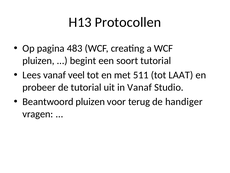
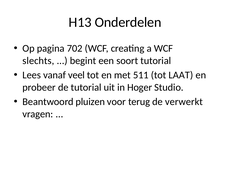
Protocollen: Protocollen -> Onderdelen
483: 483 -> 702
pluizen at (38, 61): pluizen -> slechts
in Vanaf: Vanaf -> Hoger
handiger: handiger -> verwerkt
